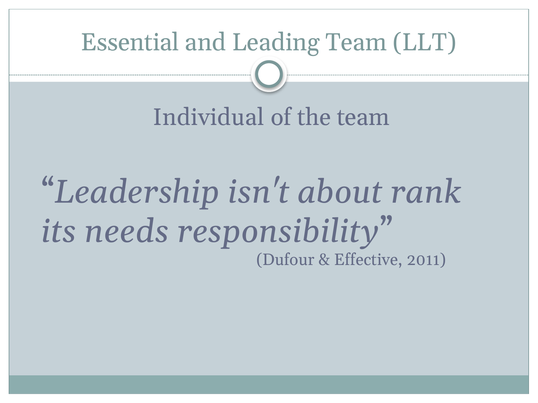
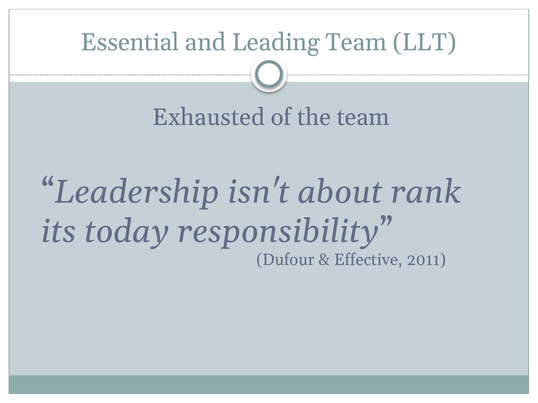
Individual: Individual -> Exhausted
needs: needs -> today
